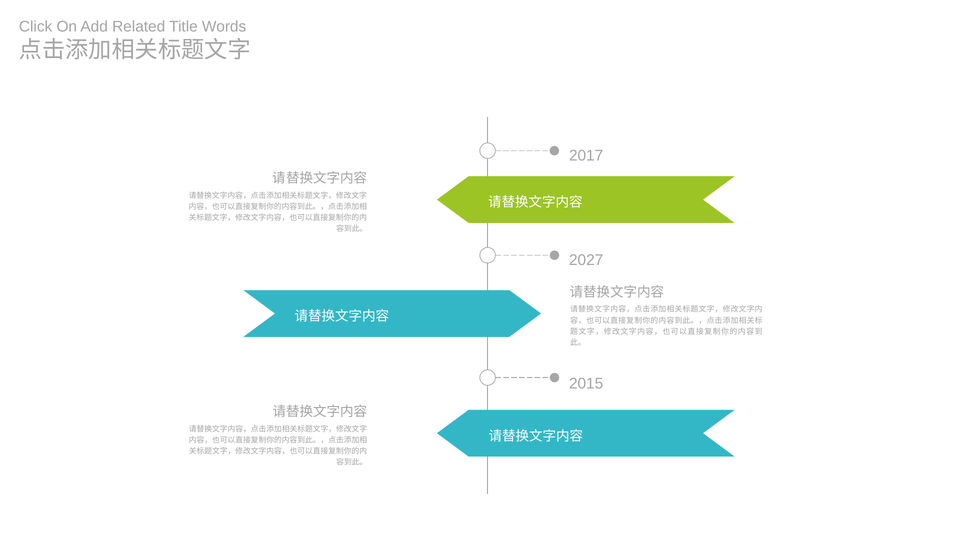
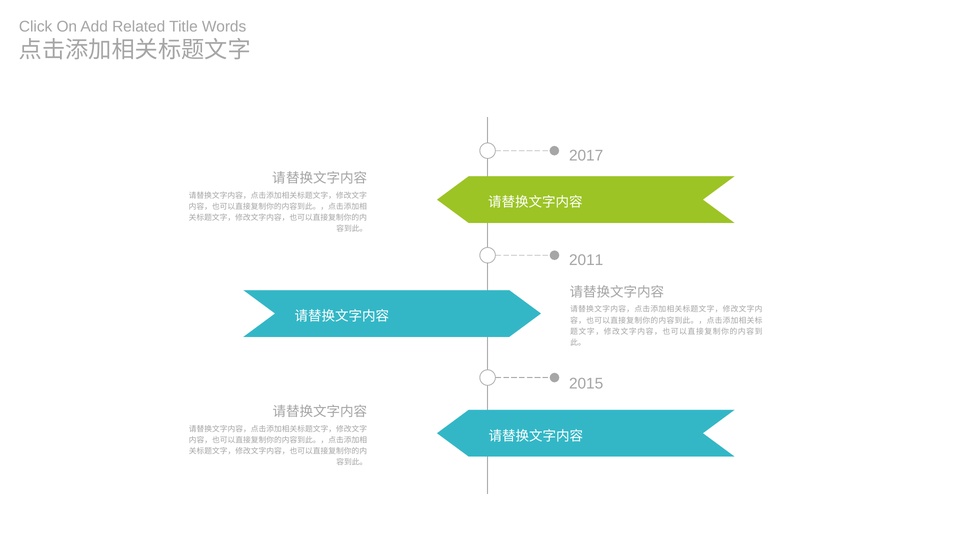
2027: 2027 -> 2011
